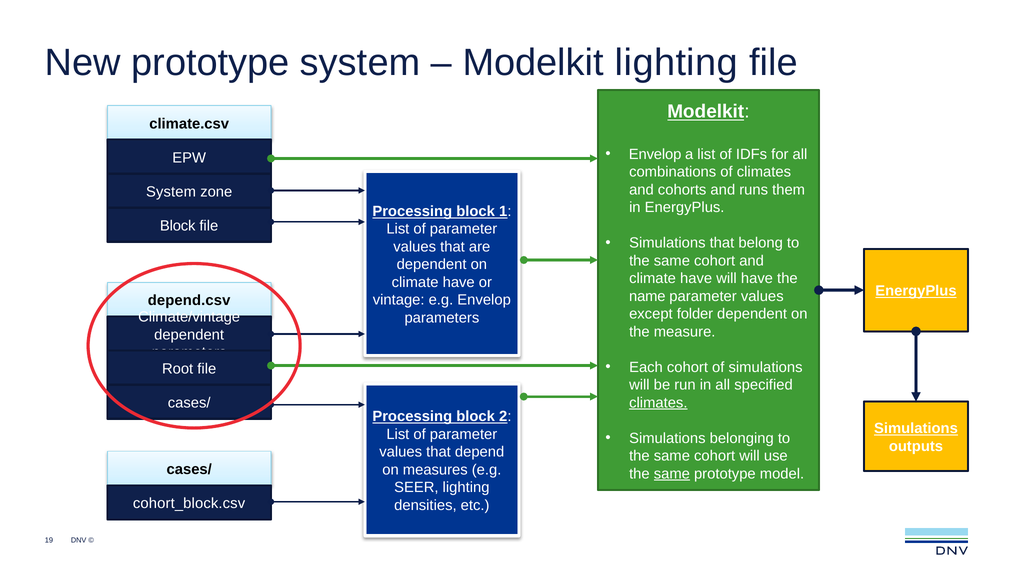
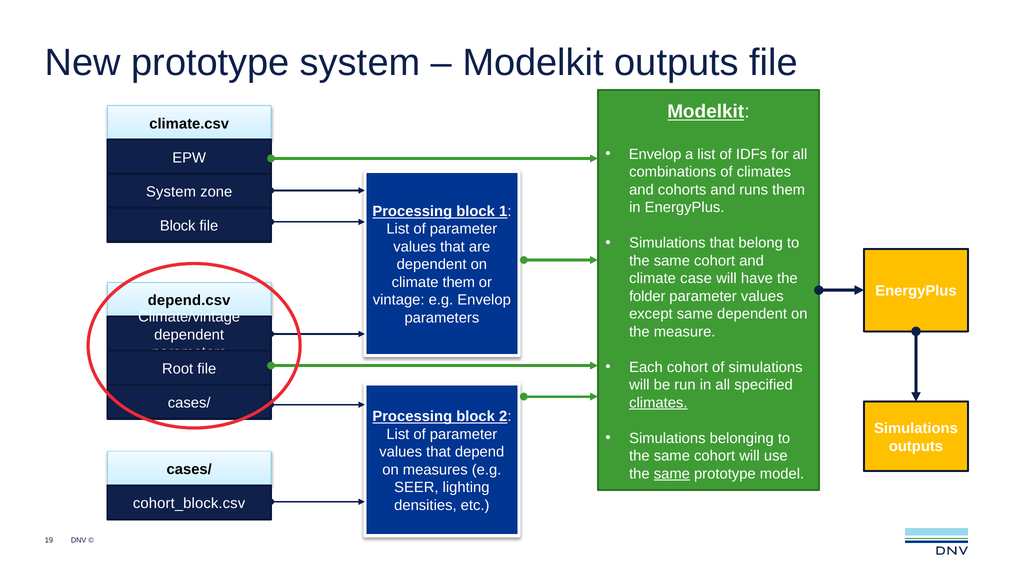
Modelkit lighting: lighting -> outputs
have at (696, 278): have -> case
have at (459, 282): have -> them
EnergyPlus at (916, 291) underline: present -> none
name: name -> folder
except folder: folder -> same
Simulations at (916, 428) underline: present -> none
